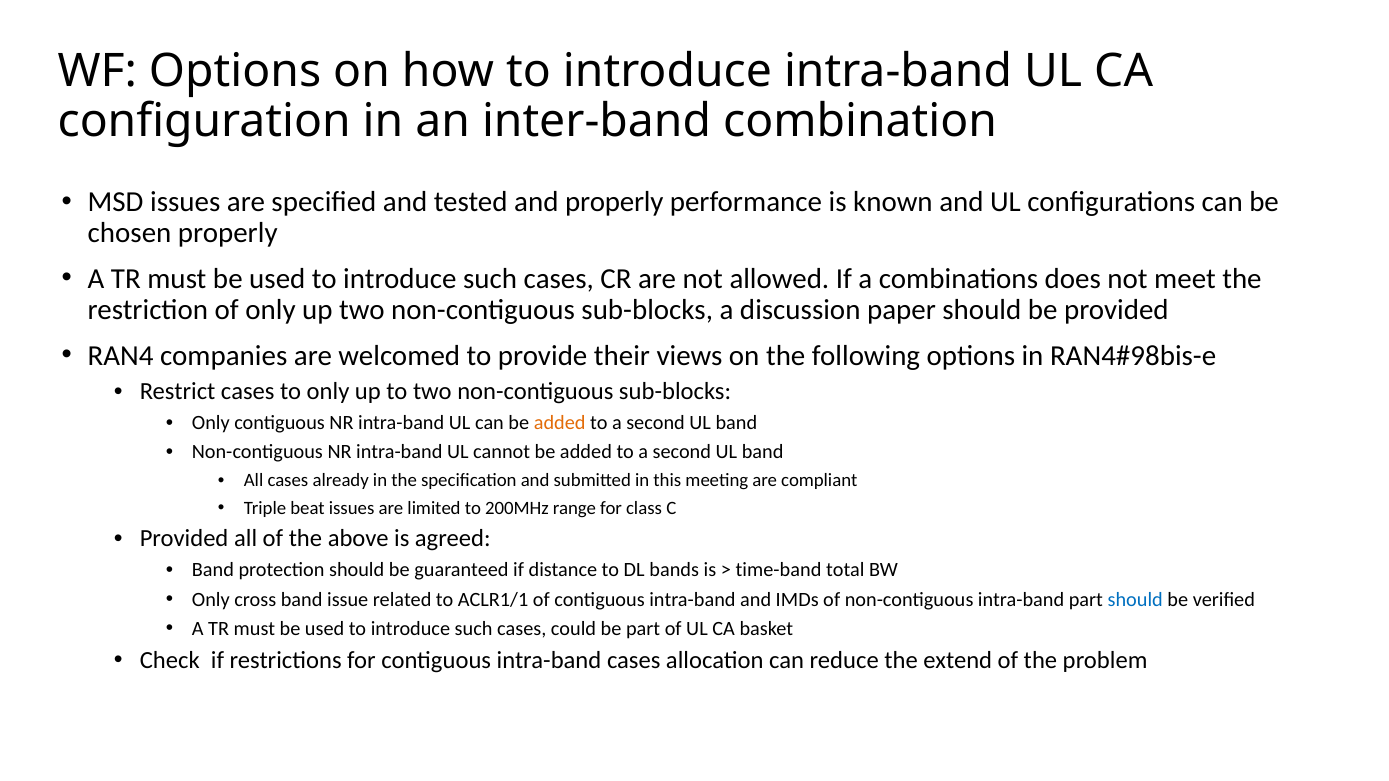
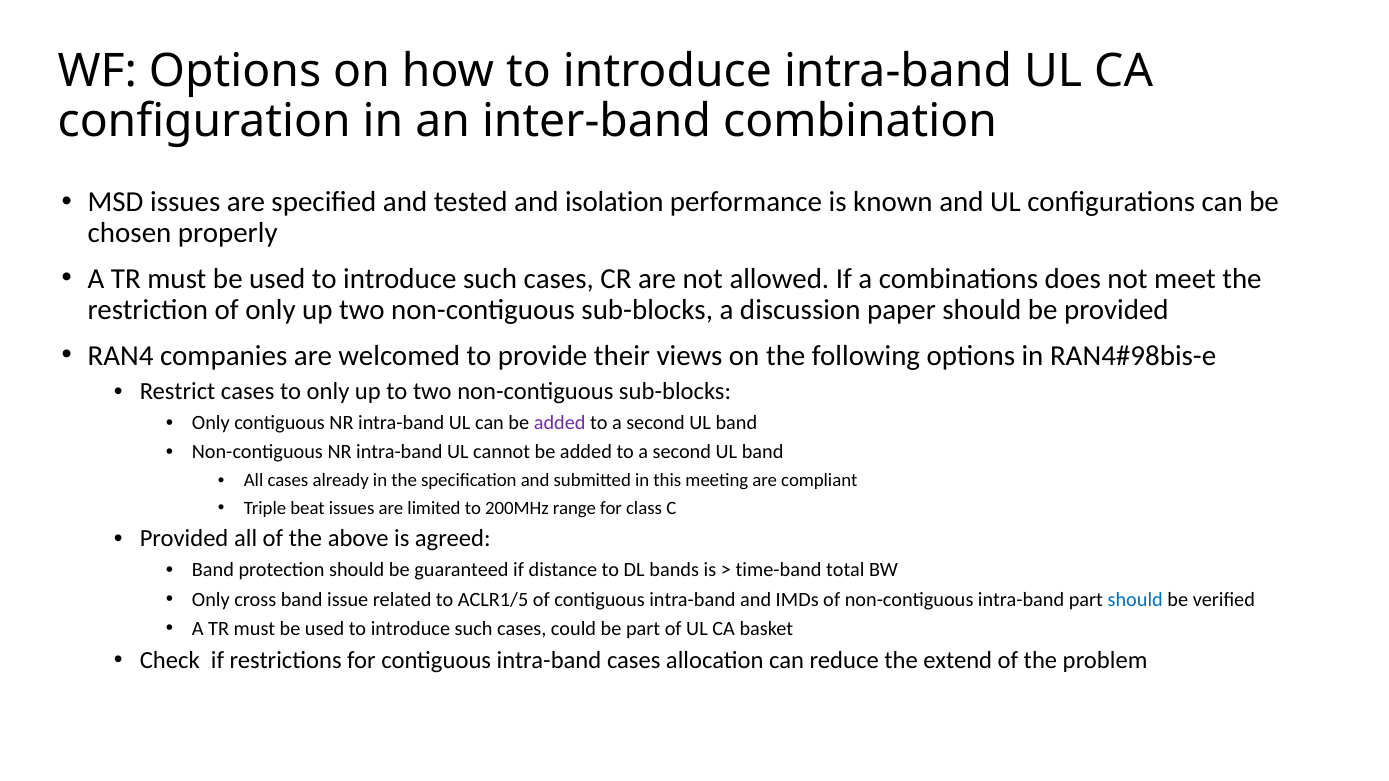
and properly: properly -> isolation
added at (560, 423) colour: orange -> purple
ACLR1/1: ACLR1/1 -> ACLR1/5
